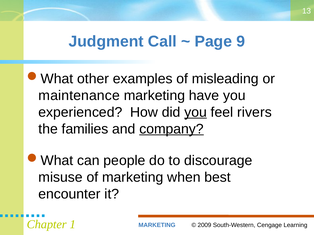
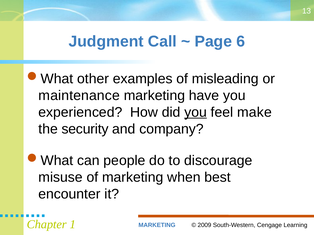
9: 9 -> 6
rivers: rivers -> make
families: families -> security
company underline: present -> none
